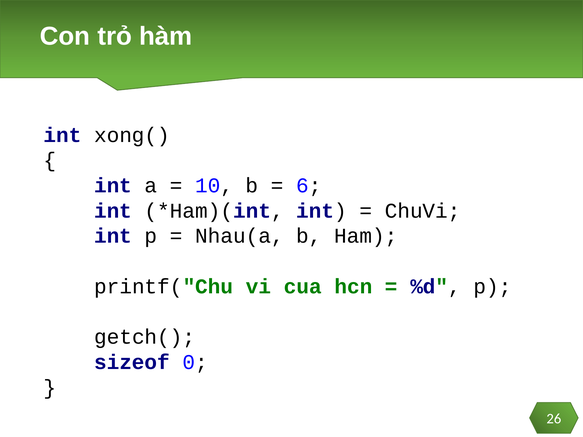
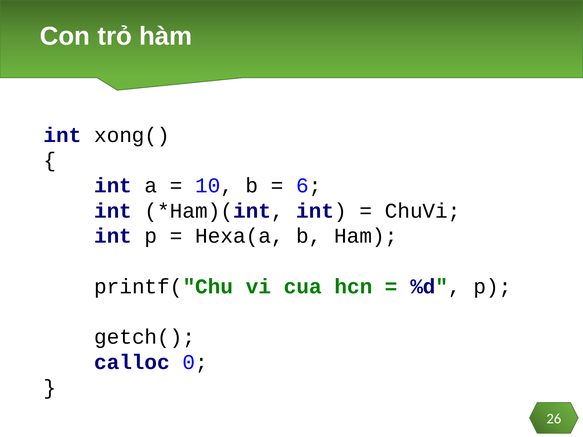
Nhau(a: Nhau(a -> Hexa(a
sizeof: sizeof -> calloc
